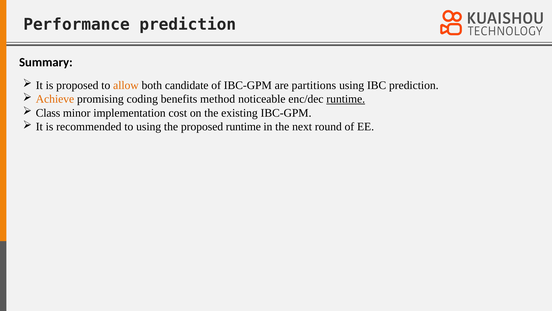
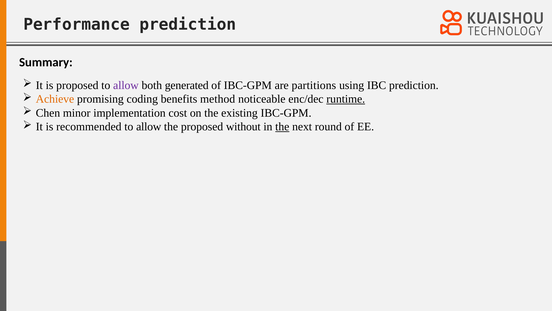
allow at (126, 85) colour: orange -> purple
candidate: candidate -> generated
Class: Class -> Chen
recommended to using: using -> allow
proposed runtime: runtime -> without
the at (282, 127) underline: none -> present
